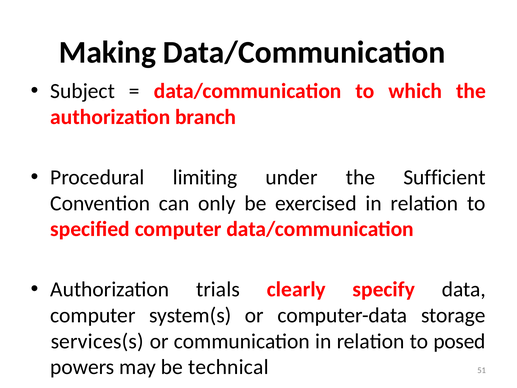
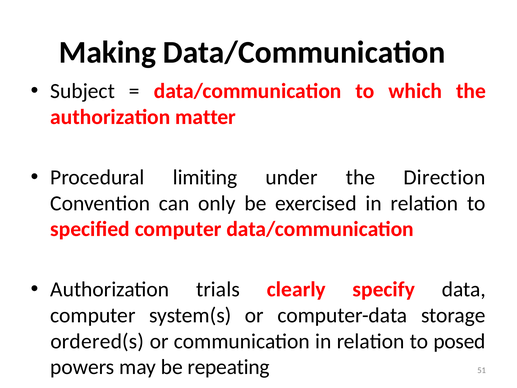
branch: branch -> matter
Sufficient: Sufficient -> Direction
services(s: services(s -> ordered(s
technical: technical -> repeating
